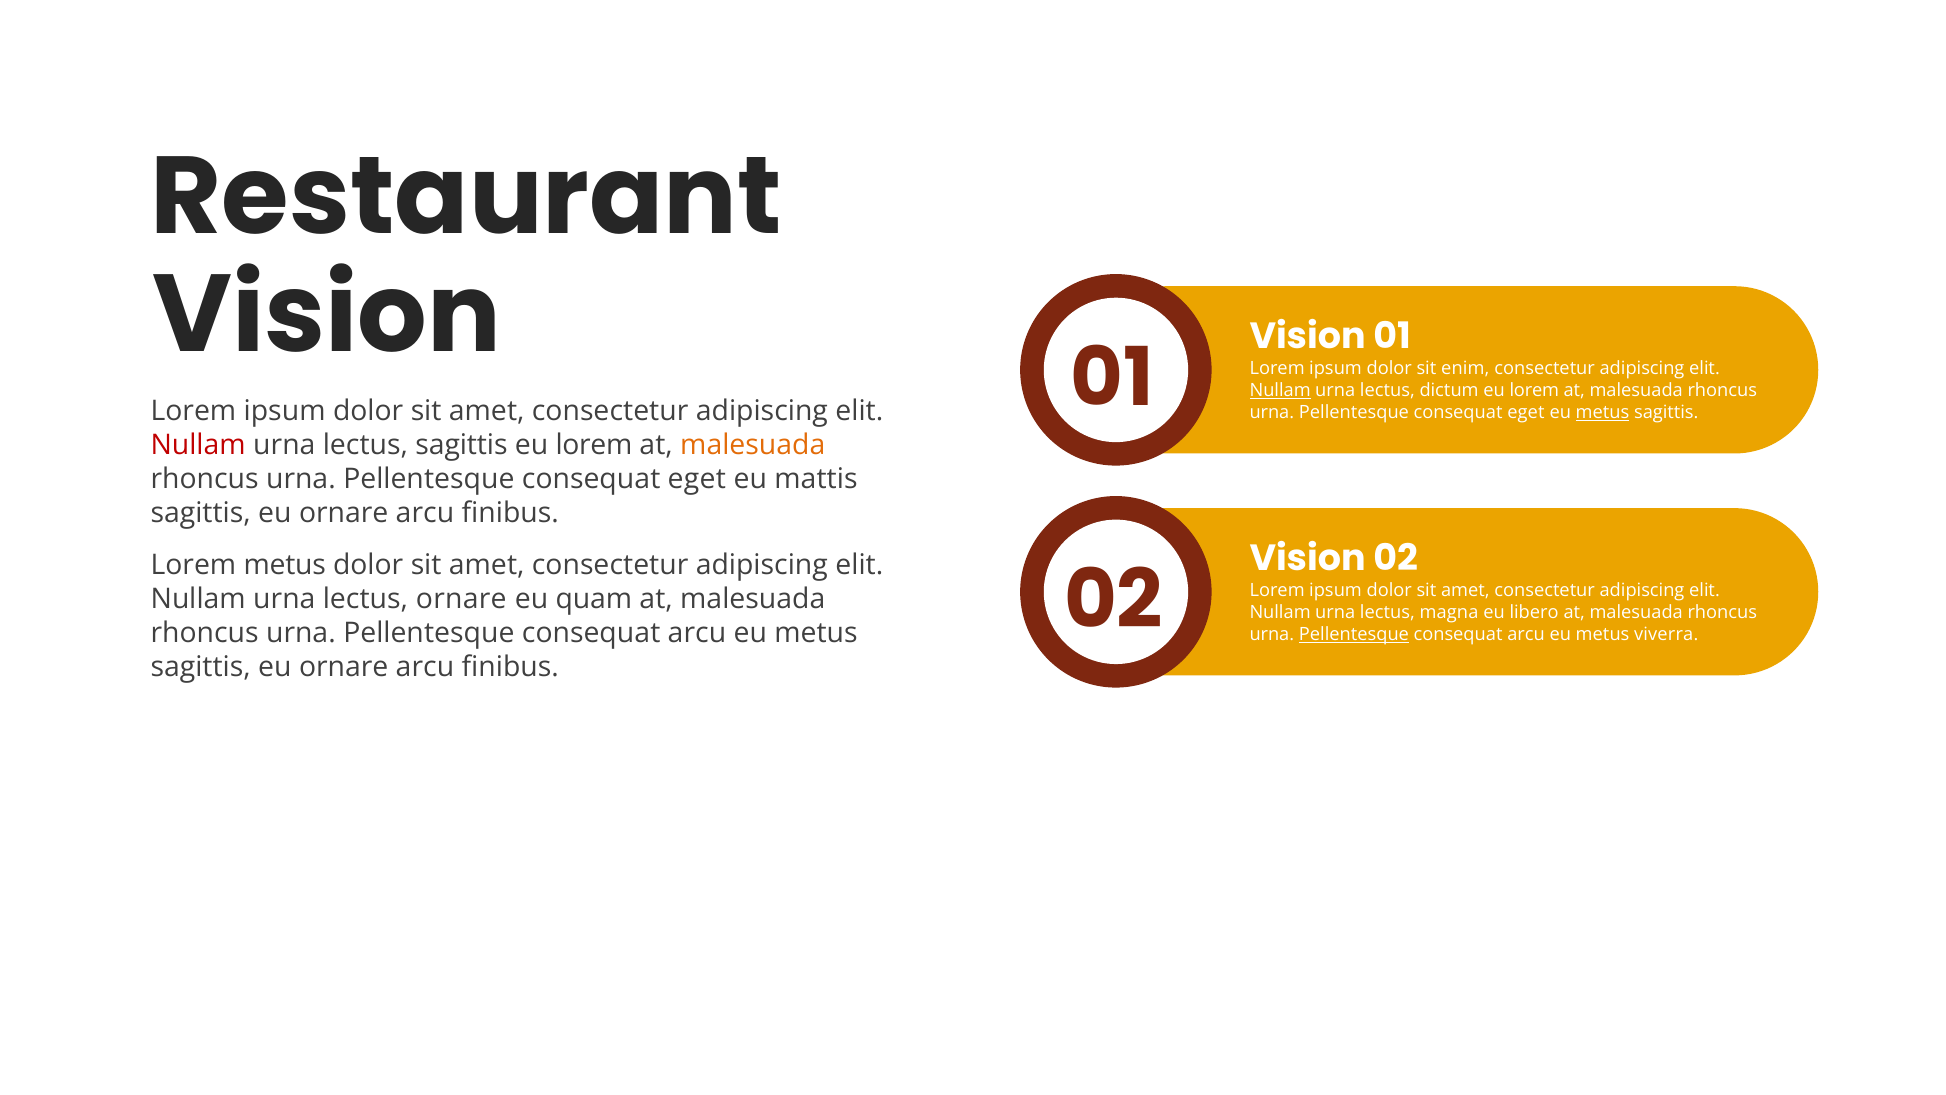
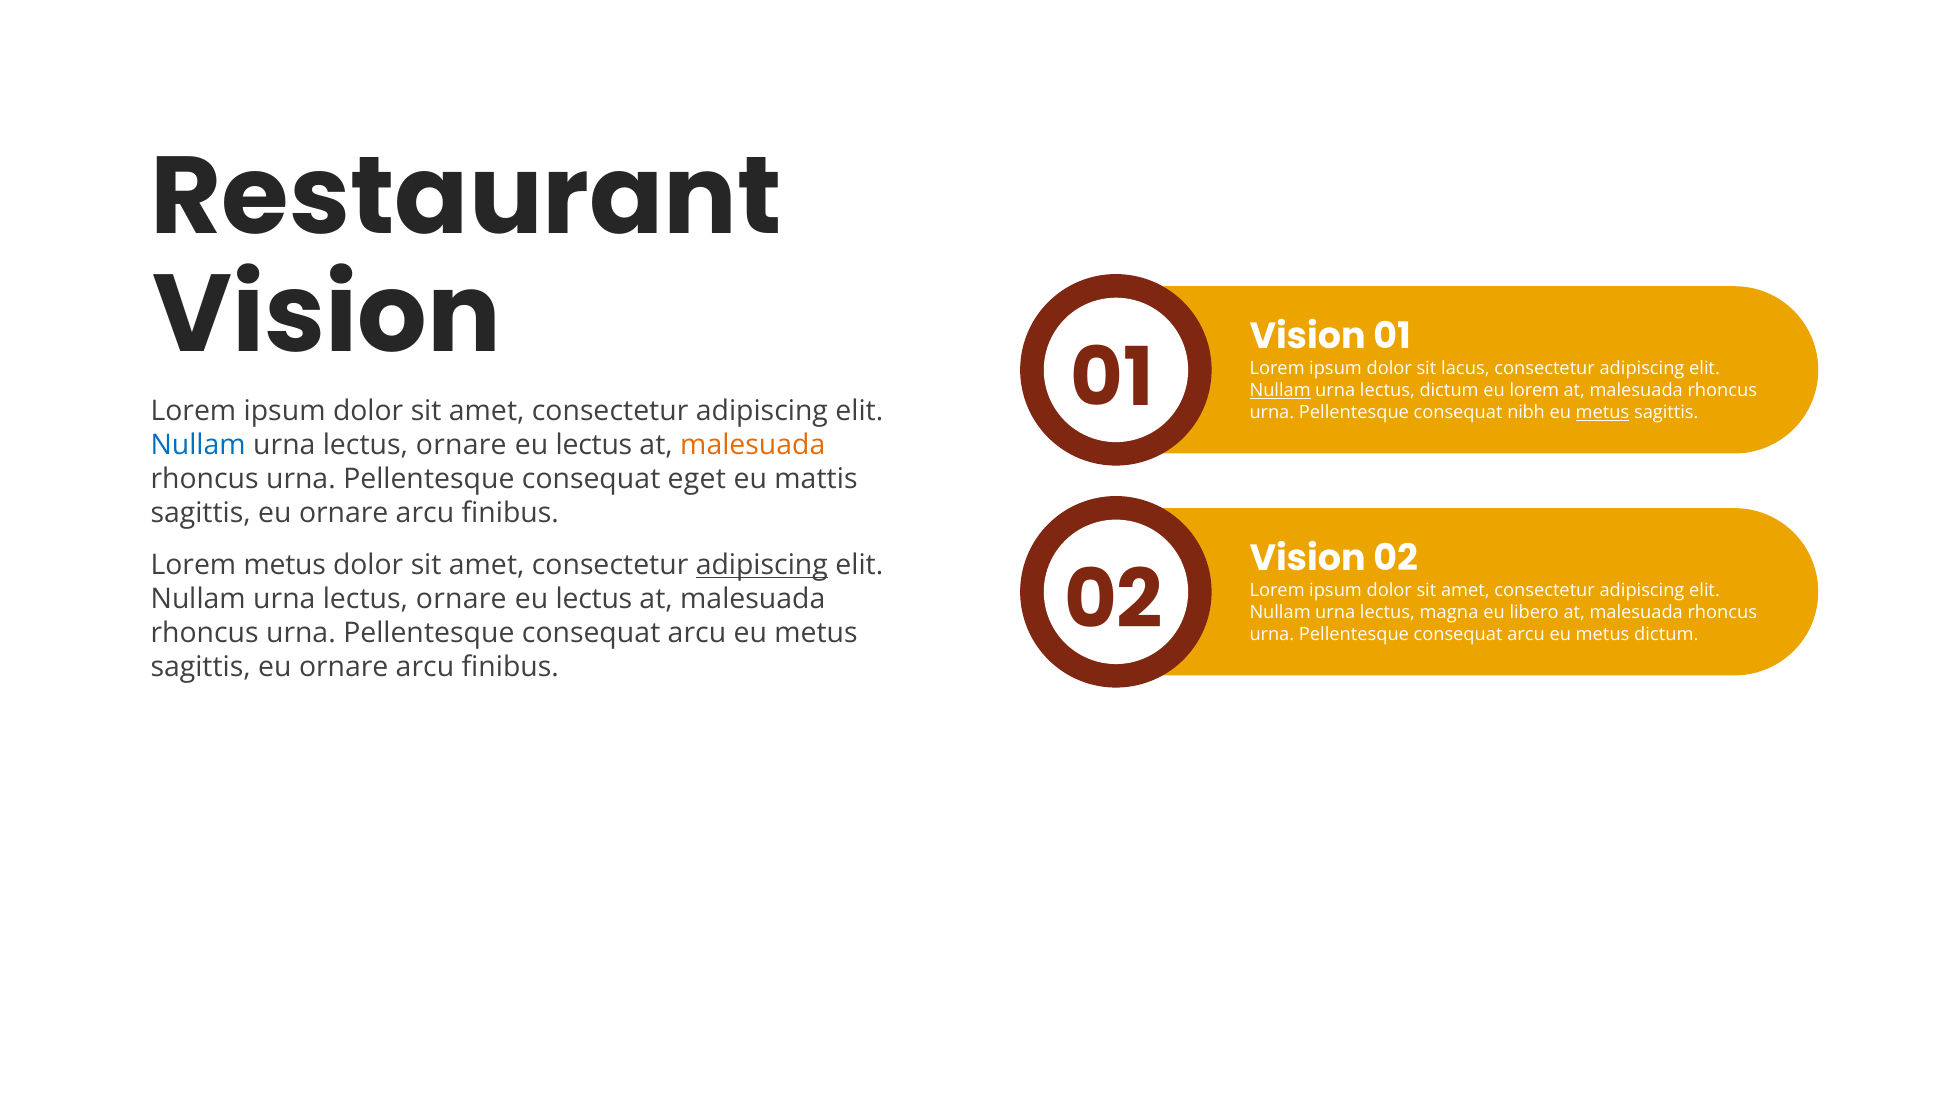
enim: enim -> lacus
eget at (1526, 412): eget -> nibh
Nullam at (198, 445) colour: red -> blue
sagittis at (461, 445): sagittis -> ornare
lorem at (594, 445): lorem -> lectus
adipiscing at (762, 565) underline: none -> present
quam at (594, 599): quam -> lectus
Pellentesque at (1354, 634) underline: present -> none
metus viverra: viverra -> dictum
